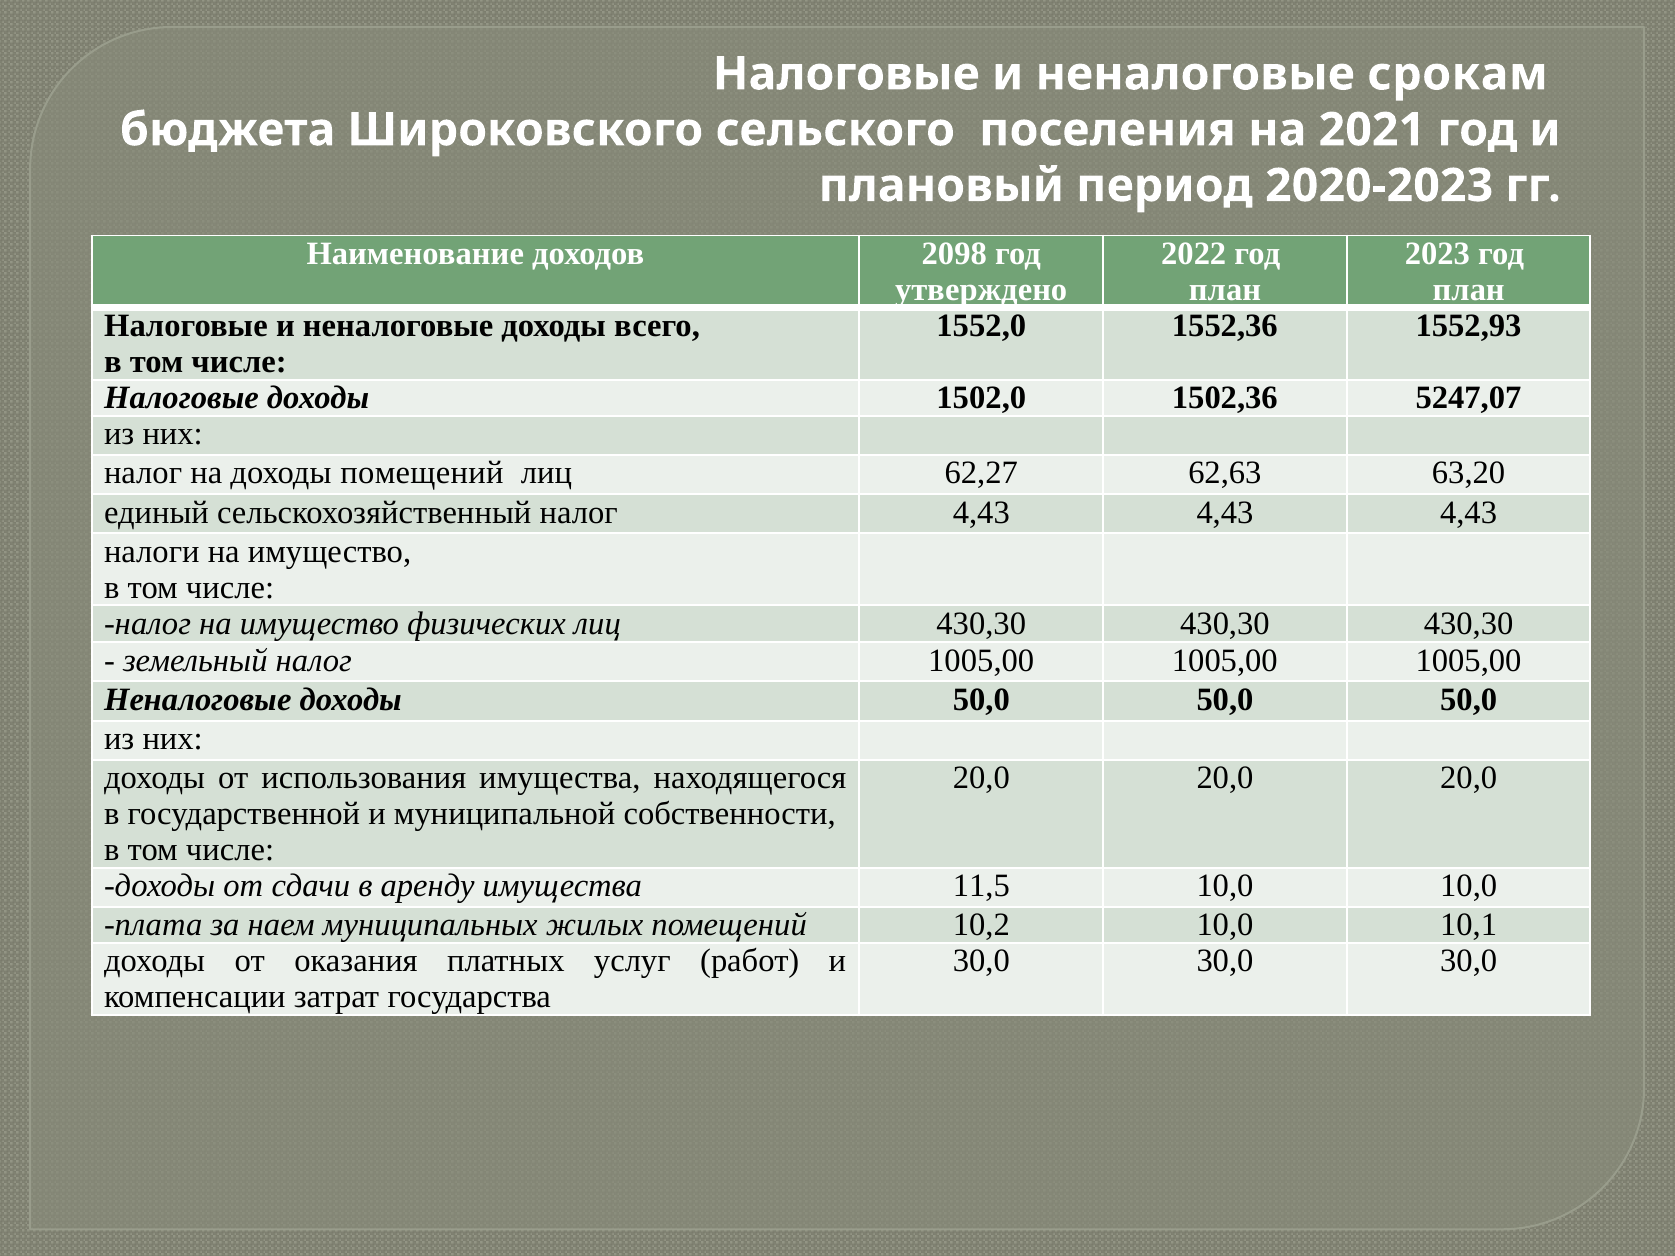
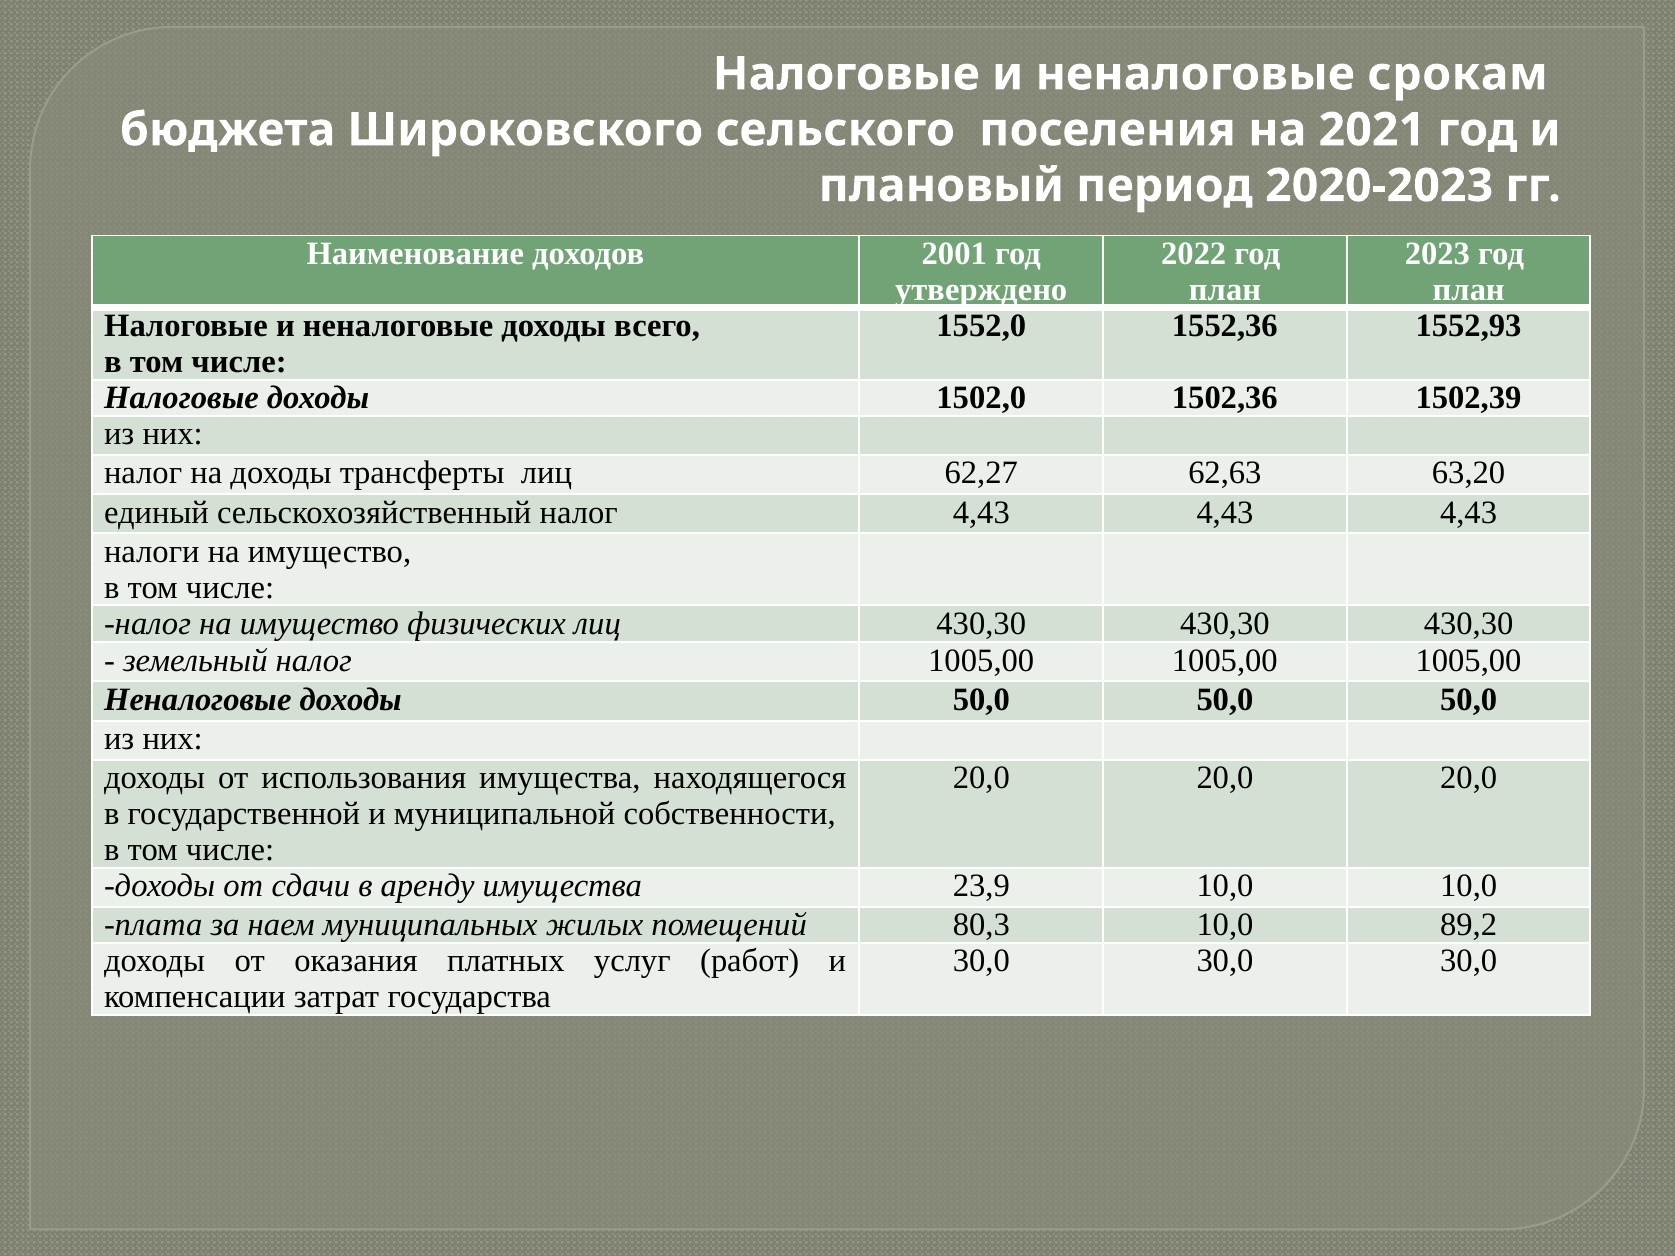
2098: 2098 -> 2001
5247,07: 5247,07 -> 1502,39
доходы помещений: помещений -> трансферты
11,5: 11,5 -> 23,9
10,2: 10,2 -> 80,3
10,1: 10,1 -> 89,2
